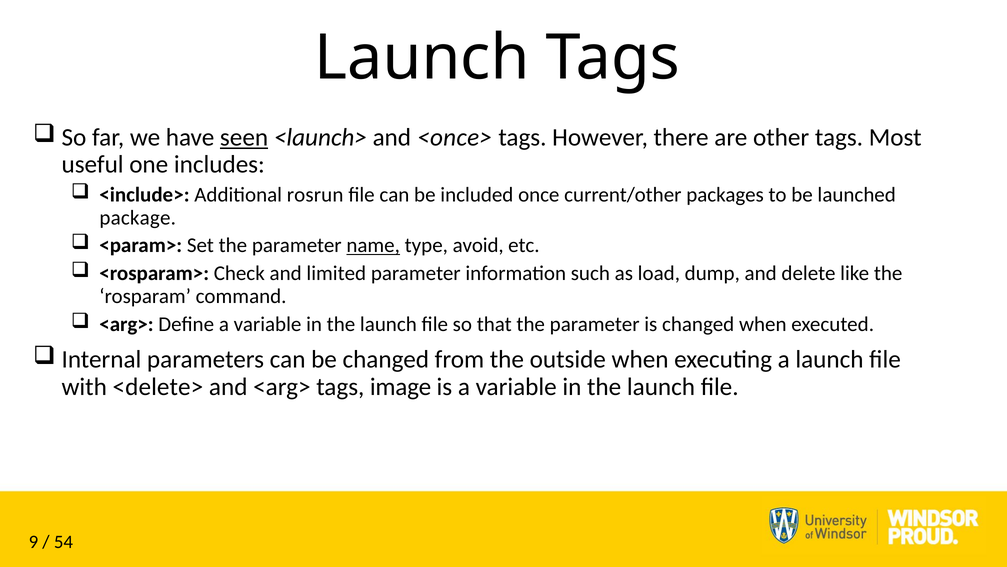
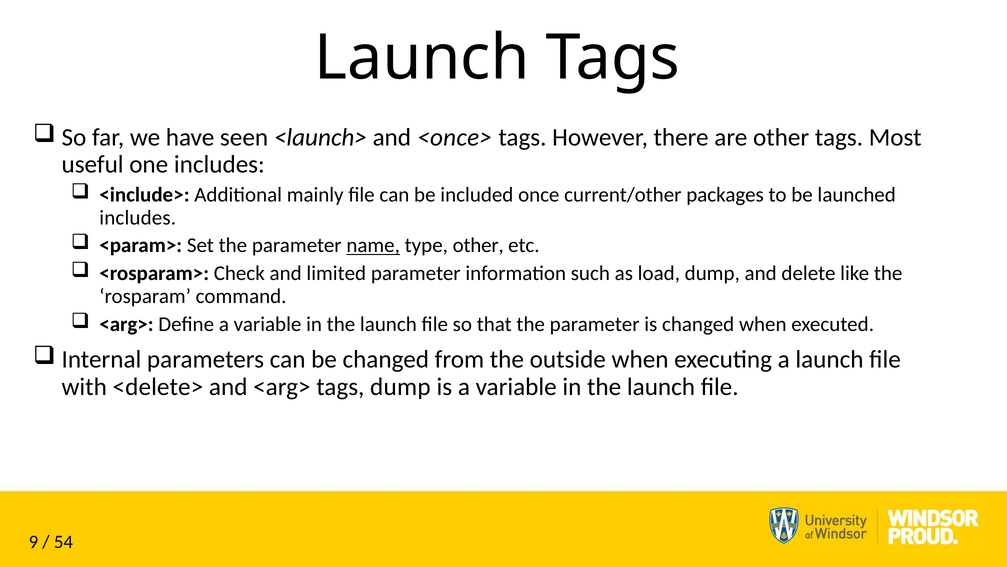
seen underline: present -> none
rosrun: rosrun -> mainly
package at (138, 217): package -> includes
type avoid: avoid -> other
tags image: image -> dump
